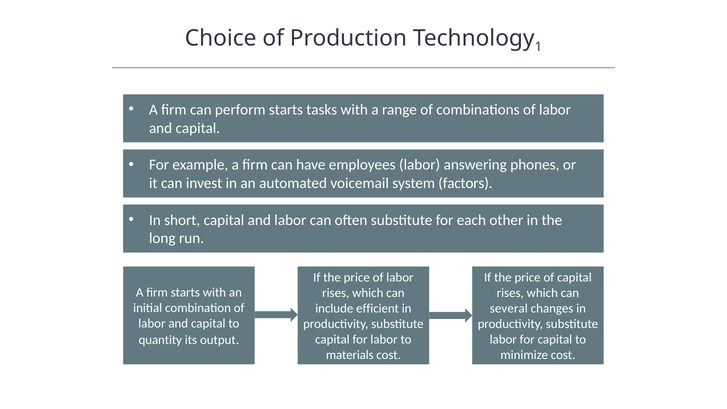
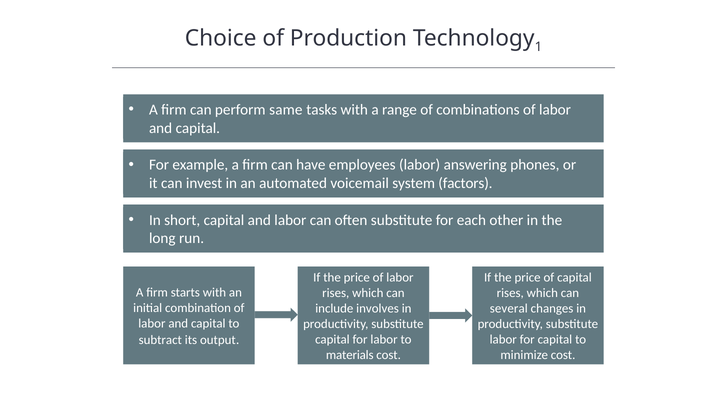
perform starts: starts -> same
efficient: efficient -> involves
quantity: quantity -> subtract
